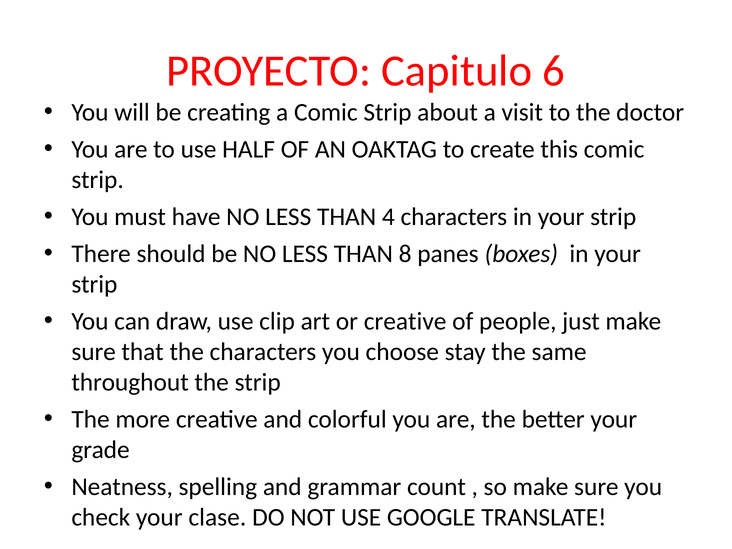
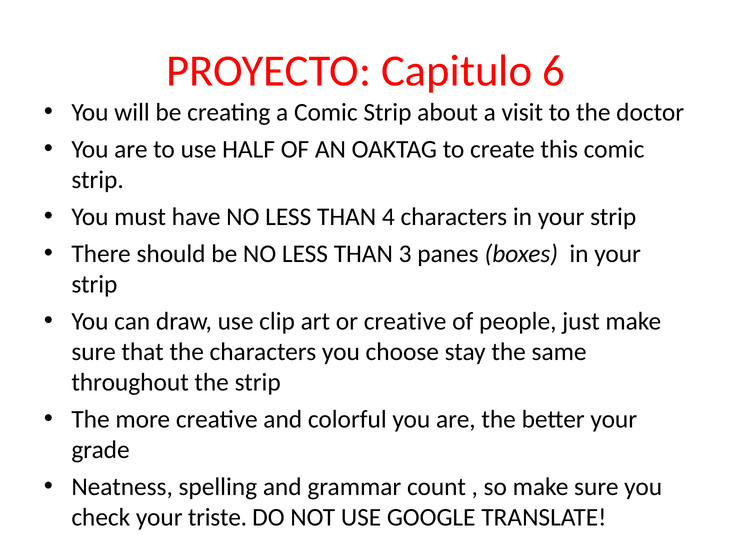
8: 8 -> 3
clase: clase -> triste
